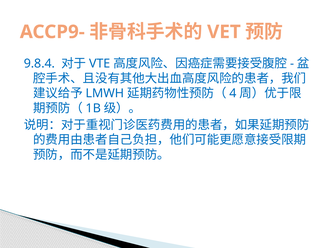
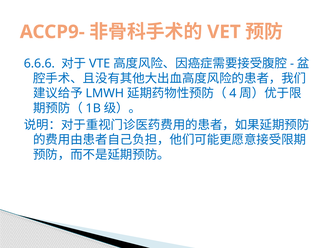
9.8.4: 9.8.4 -> 6.6.6
